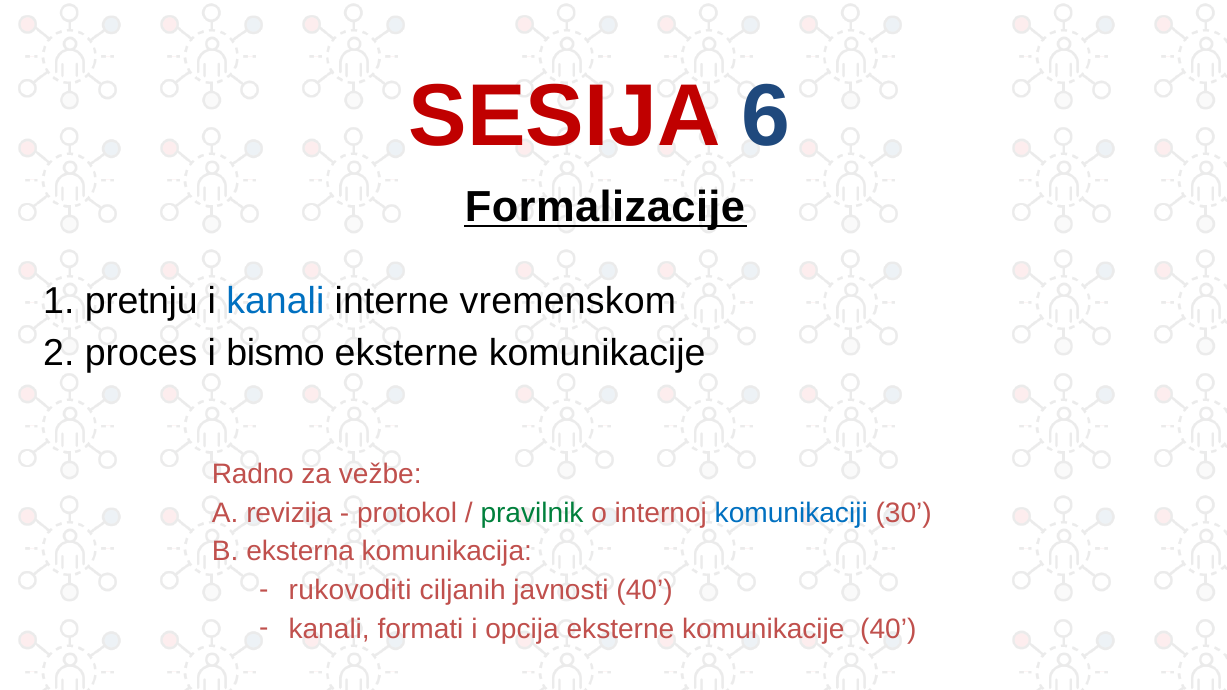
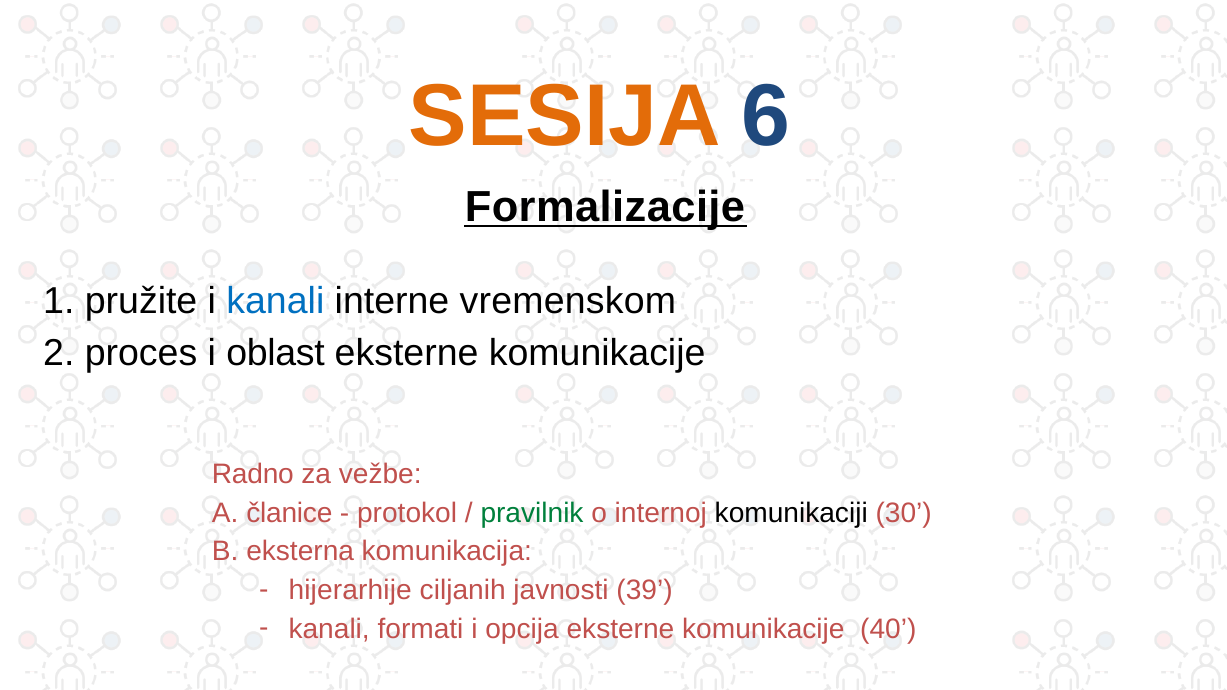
SESIJA colour: red -> orange
pretnju: pretnju -> pružite
bismo: bismo -> oblast
revizija: revizija -> članice
komunikaciji colour: blue -> black
rukovoditi: rukovoditi -> hijerarhije
javnosti 40: 40 -> 39
